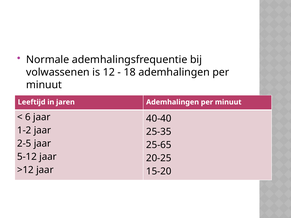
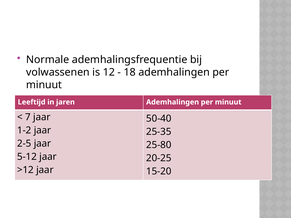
6: 6 -> 7
40-40: 40-40 -> 50-40
25-65: 25-65 -> 25-80
